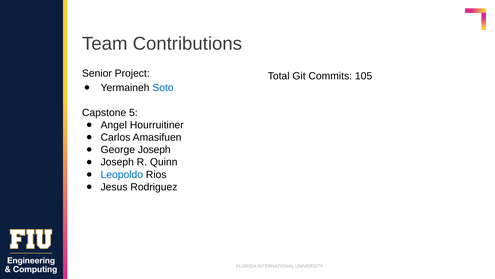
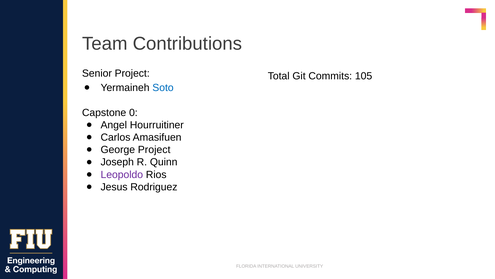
5: 5 -> 0
George Joseph: Joseph -> Project
Leopoldo colour: blue -> purple
